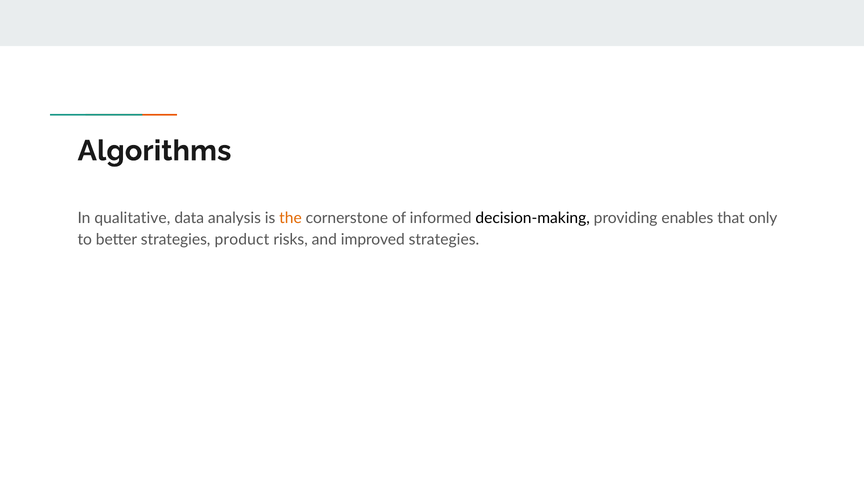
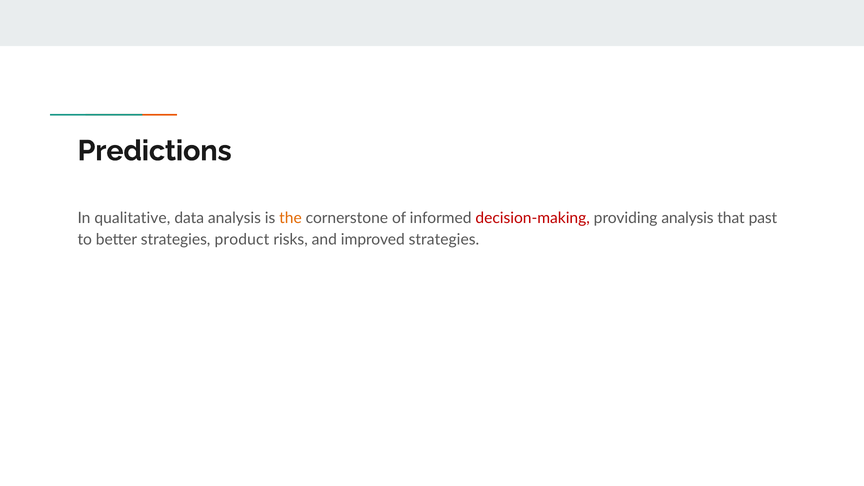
Algorithms: Algorithms -> Predictions
decision-making colour: black -> red
providing enables: enables -> analysis
only: only -> past
